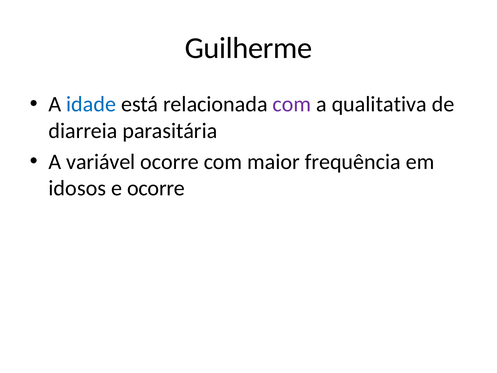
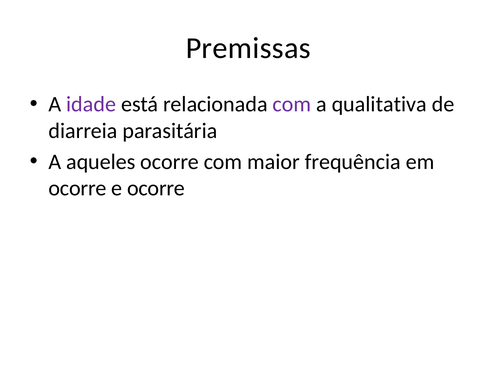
Guilherme: Guilherme -> Premissas
idade colour: blue -> purple
variável: variável -> aqueles
idosos at (77, 188): idosos -> ocorre
